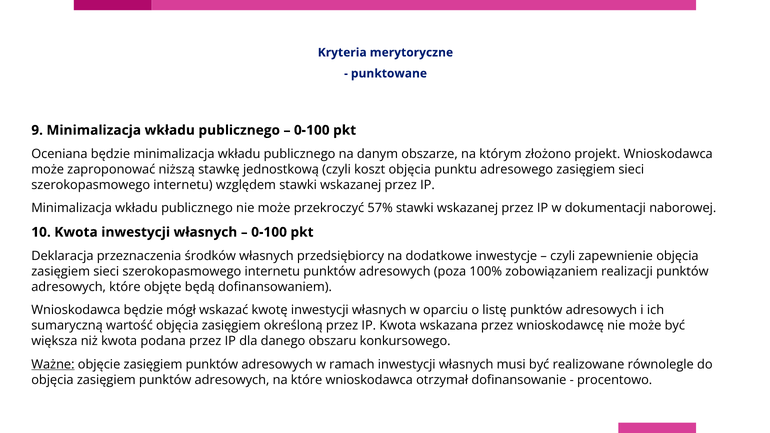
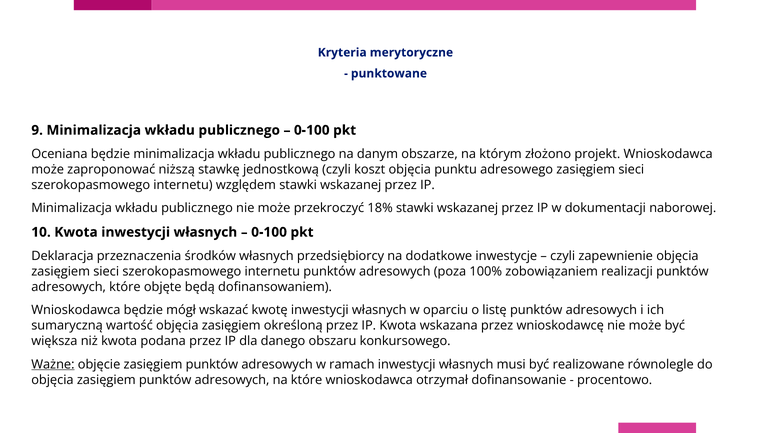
57%: 57% -> 18%
